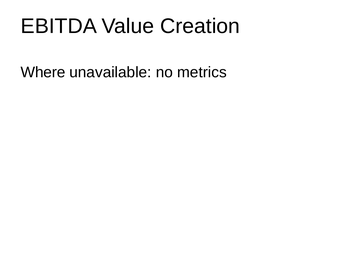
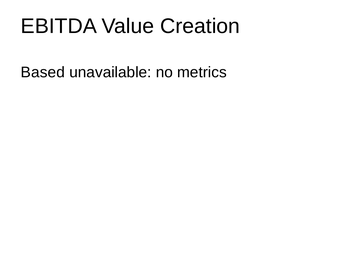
Where: Where -> Based
